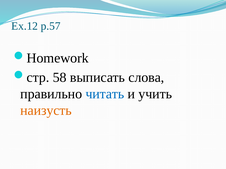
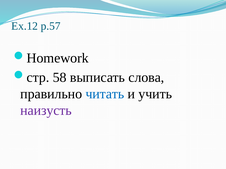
наизусть colour: orange -> purple
